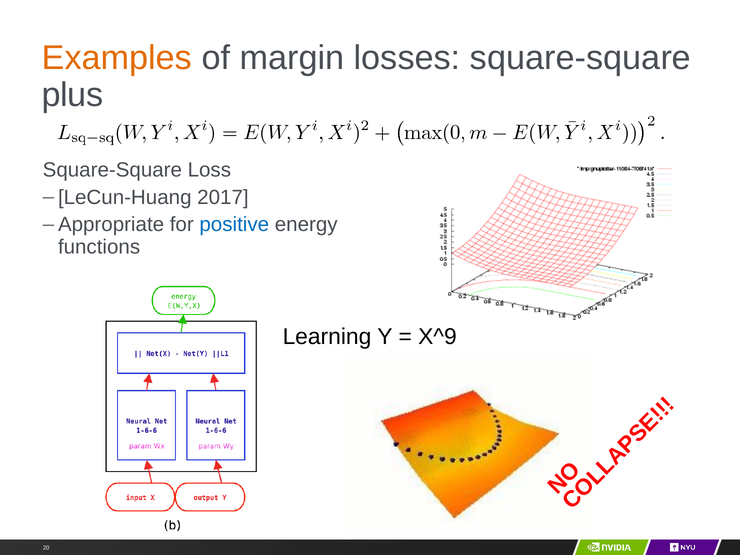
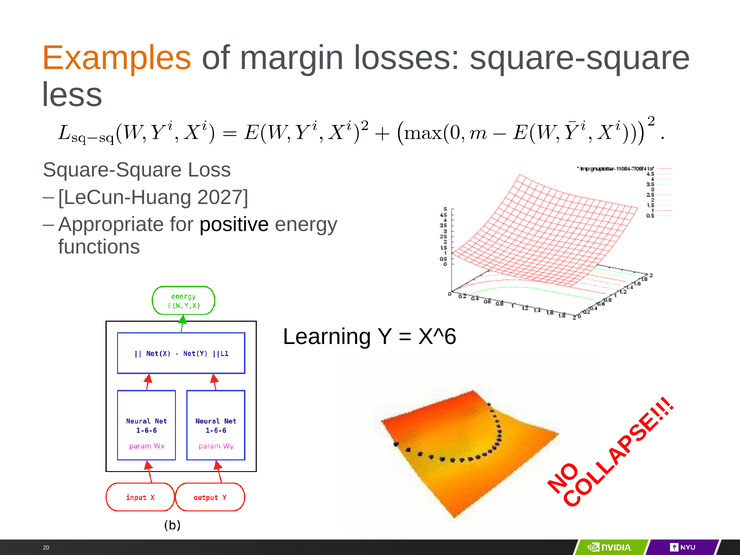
plus: plus -> less
2017: 2017 -> 2027
positive colour: blue -> black
X^9: X^9 -> X^6
